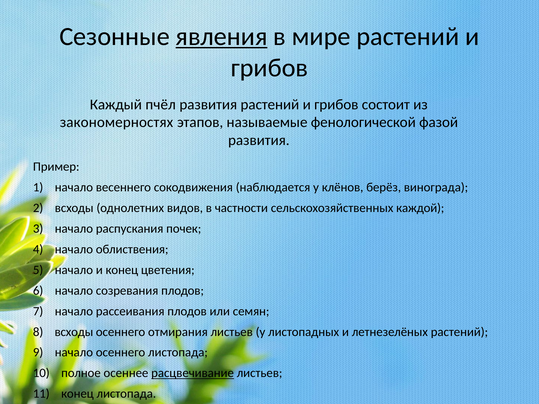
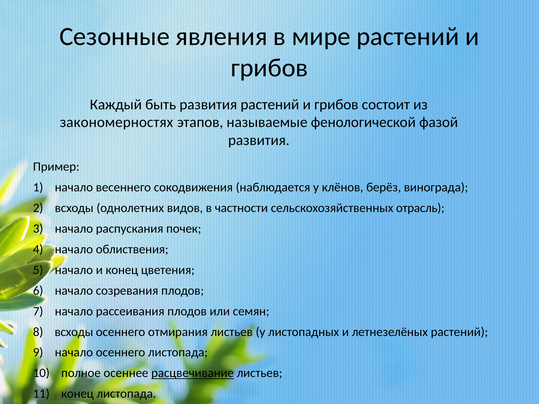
явления underline: present -> none
пчёл: пчёл -> быть
каждой: каждой -> отрасль
